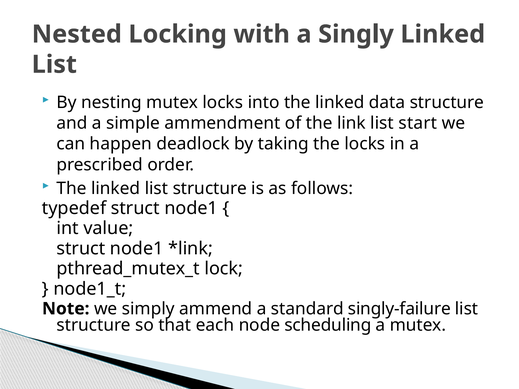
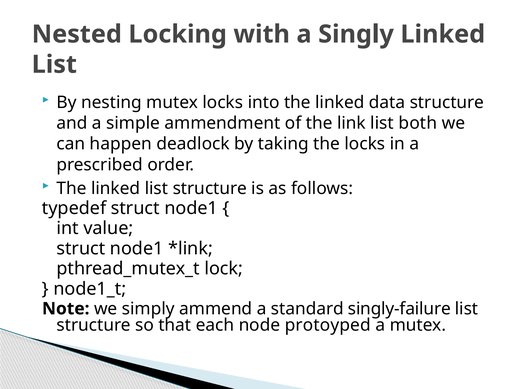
start: start -> both
scheduling: scheduling -> protoyped
